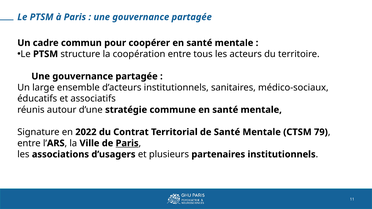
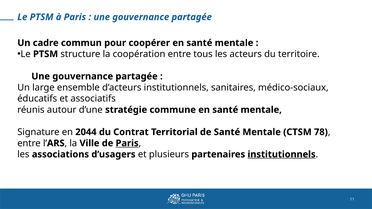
2022: 2022 -> 2044
79: 79 -> 78
institutionnels at (282, 155) underline: none -> present
